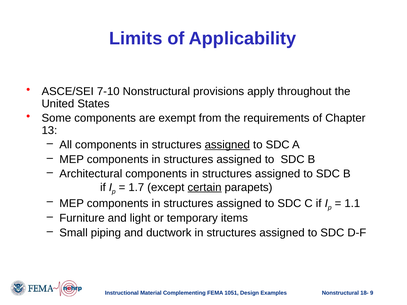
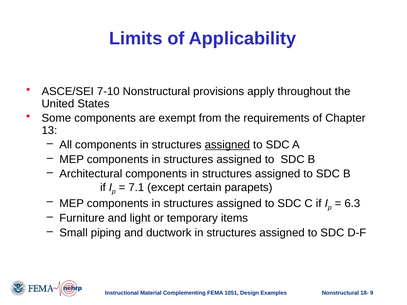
1.7: 1.7 -> 7.1
certain underline: present -> none
1.1: 1.1 -> 6.3
